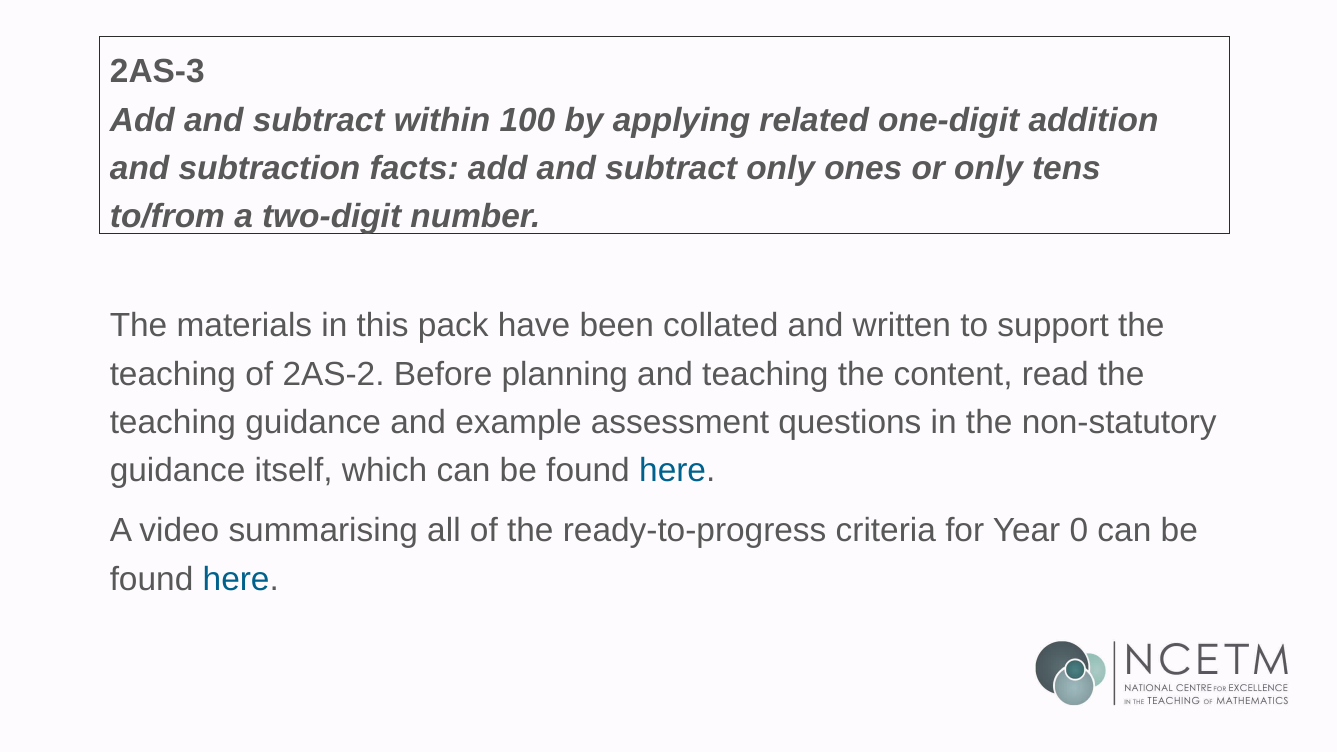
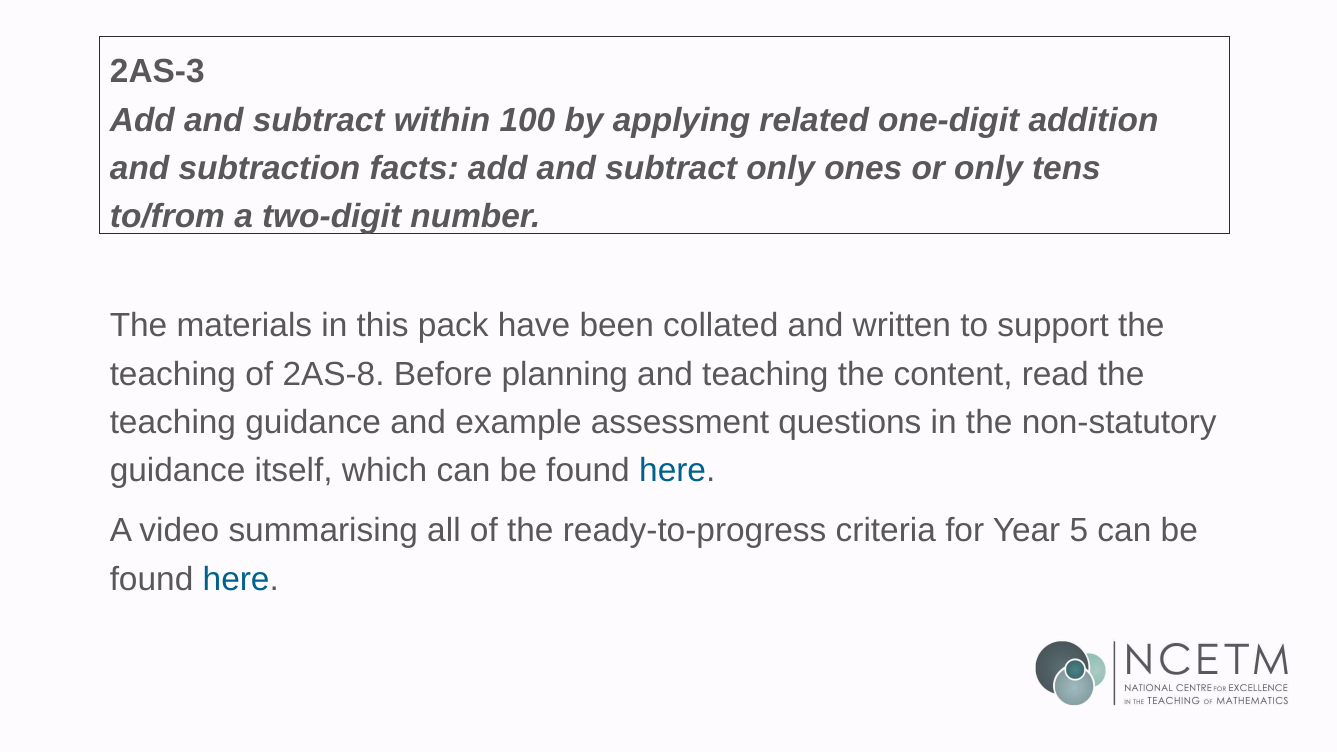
2AS-2: 2AS-2 -> 2AS-8
0: 0 -> 5
